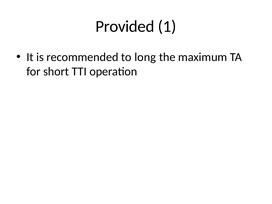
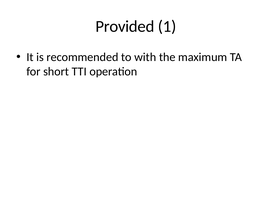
long: long -> with
